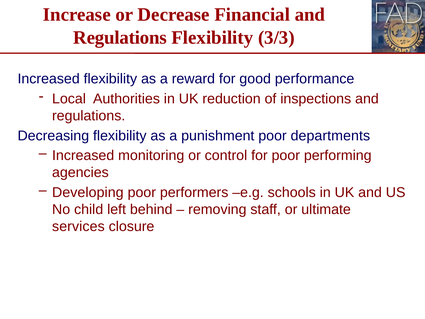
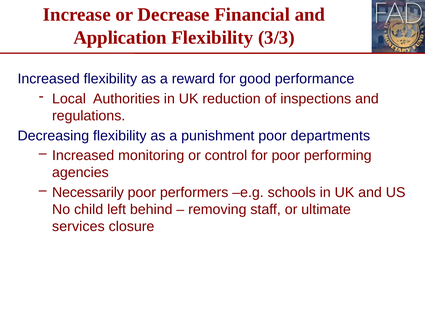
Regulations at (120, 37): Regulations -> Application
Developing: Developing -> Necessarily
